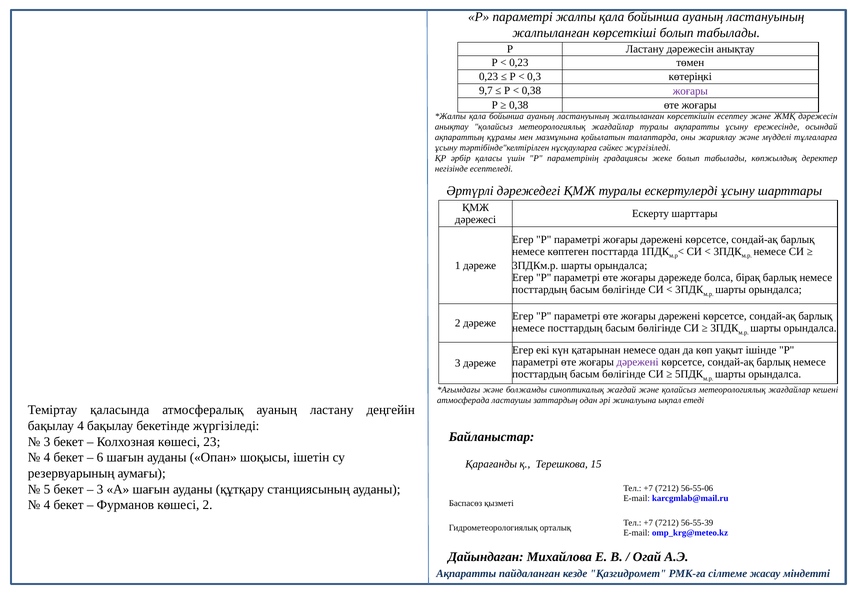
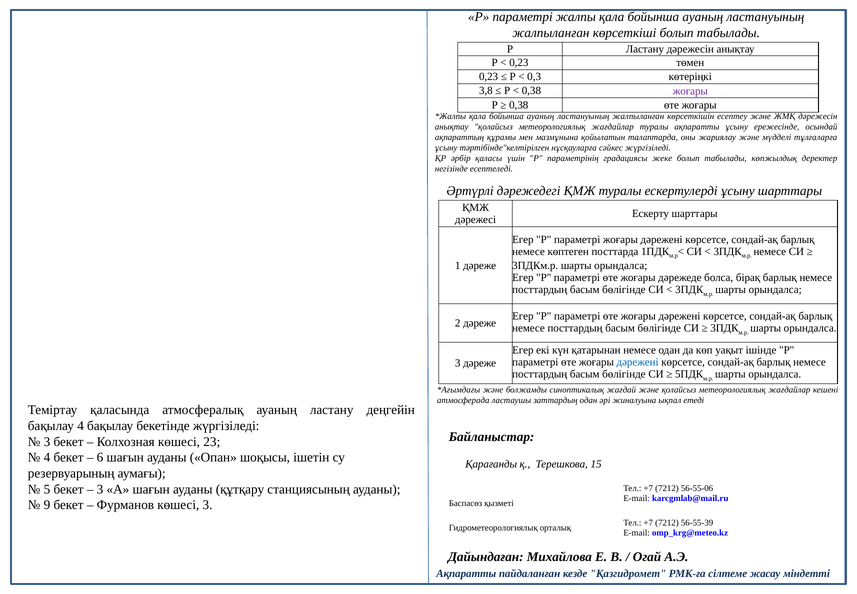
9,7: 9,7 -> 3,8
дәрежені at (638, 362) colour: purple -> blue
4 at (47, 504): 4 -> 9
көшесі 2: 2 -> 3
